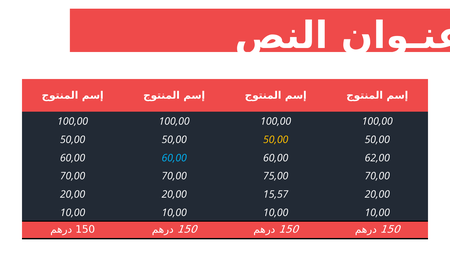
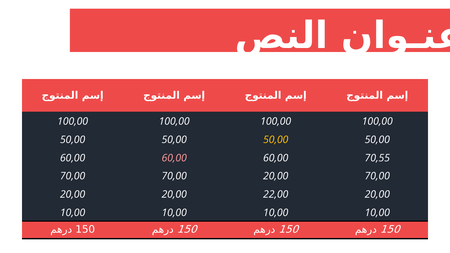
60,00 at (174, 158) colour: light blue -> pink
62,00: 62,00 -> 70,55
70,00 70,00 75,00: 75,00 -> 20,00
15,57: 15,57 -> 22,00
